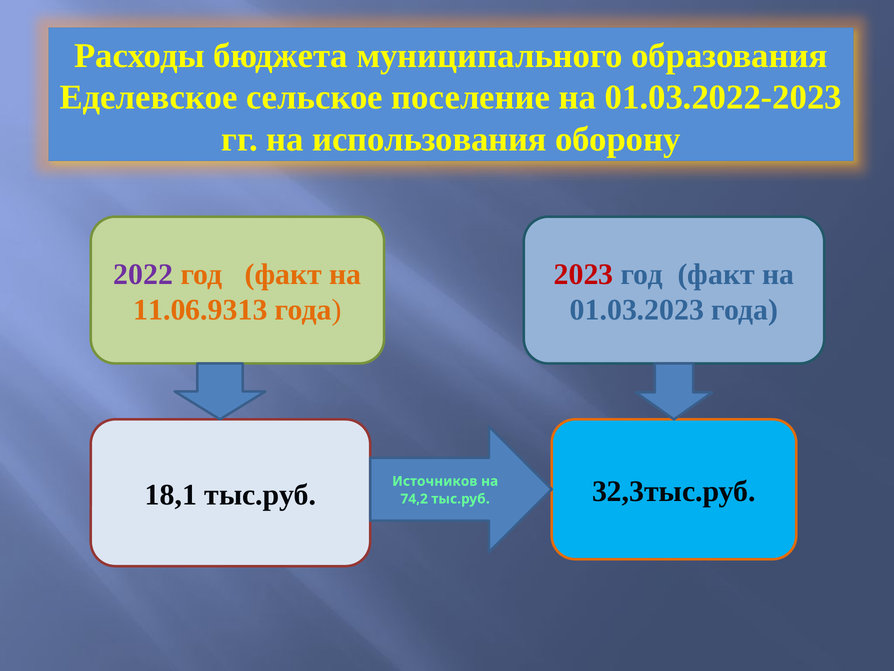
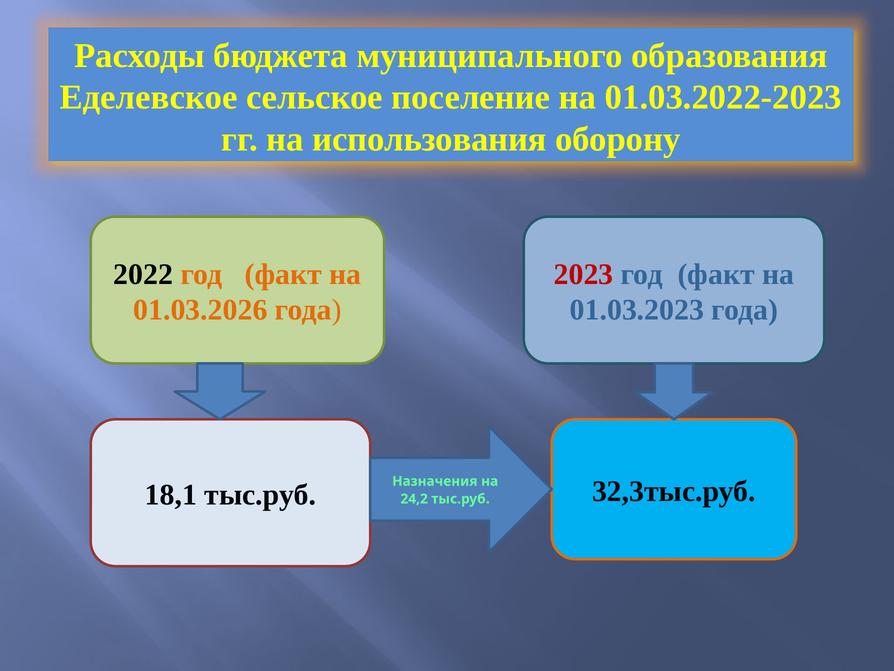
2022 colour: purple -> black
11.06.9313: 11.06.9313 -> 01.03.2026
Источников: Источников -> Назначения
74,2: 74,2 -> 24,2
